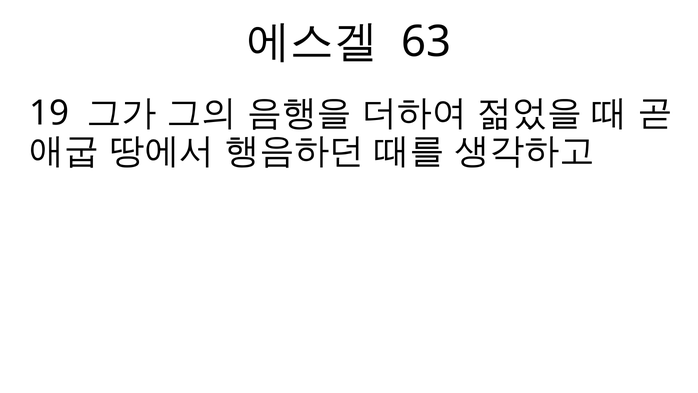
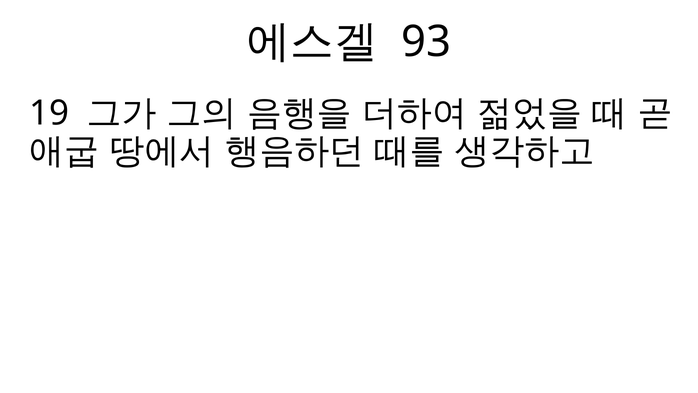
63: 63 -> 93
